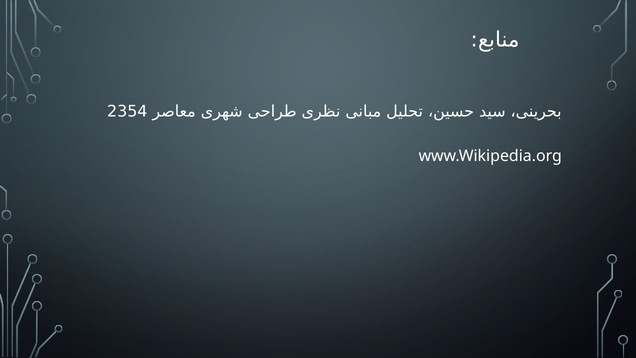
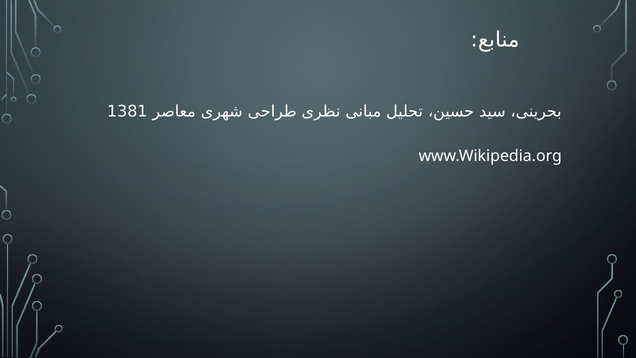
2354: 2354 -> 1381
